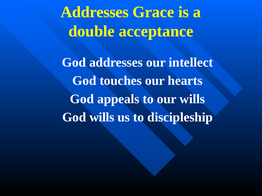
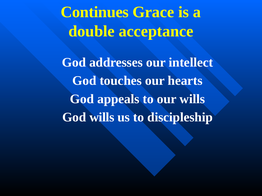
Addresses at (95, 12): Addresses -> Continues
